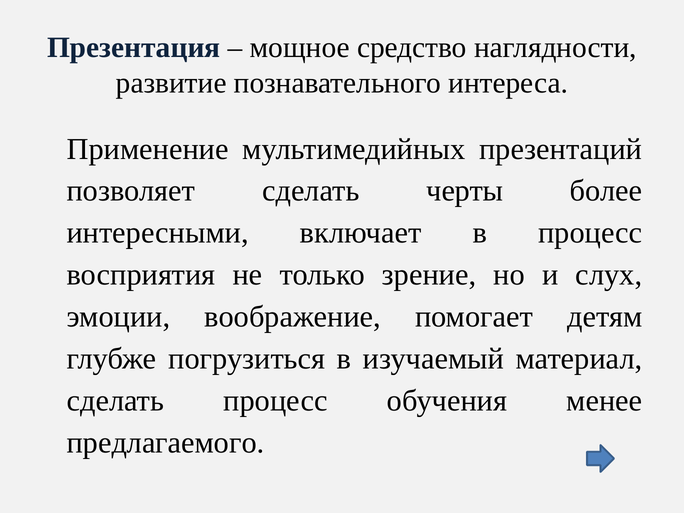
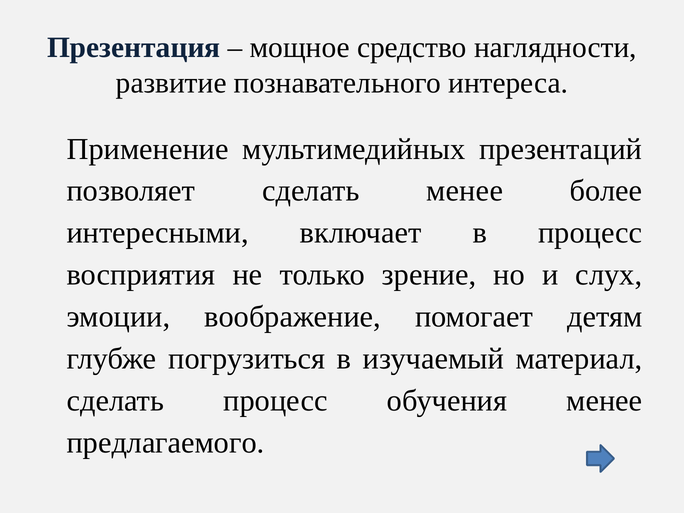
сделать черты: черты -> менее
